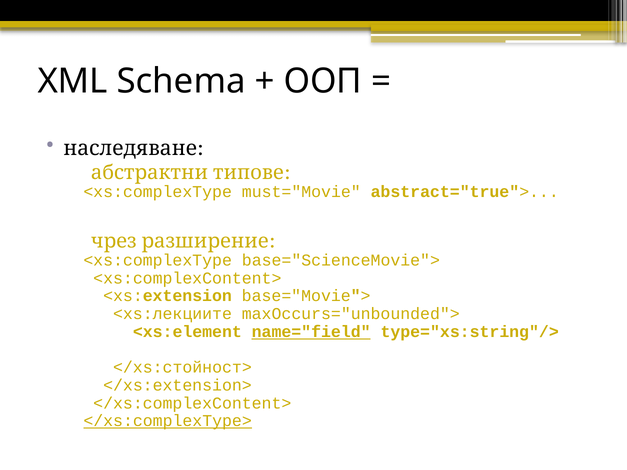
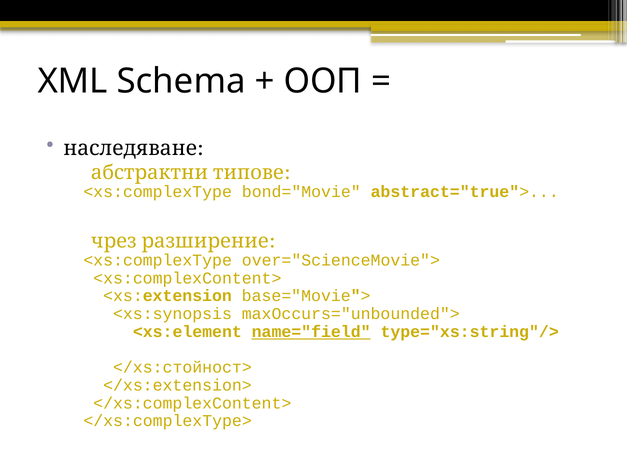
must="Movie: must="Movie -> bond="Movie
base="ScienceMovie">: base="ScienceMovie"> -> over="ScienceMovie">
<xs:лекциите: <xs:лекциите -> <xs:synopsis
</xs:complexType> underline: present -> none
